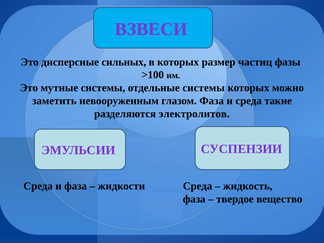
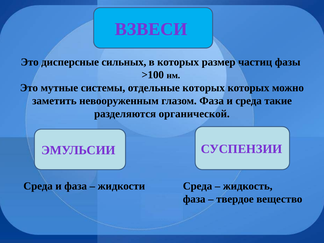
отдельные системы: системы -> которых
электролитов: электролитов -> органической
